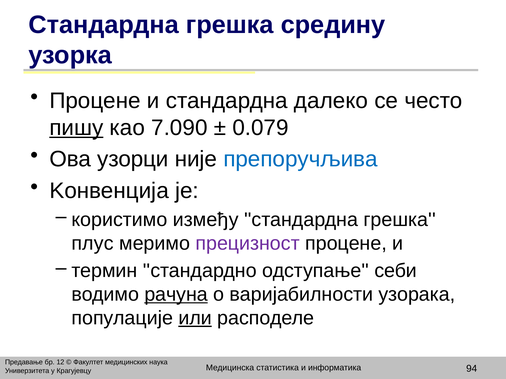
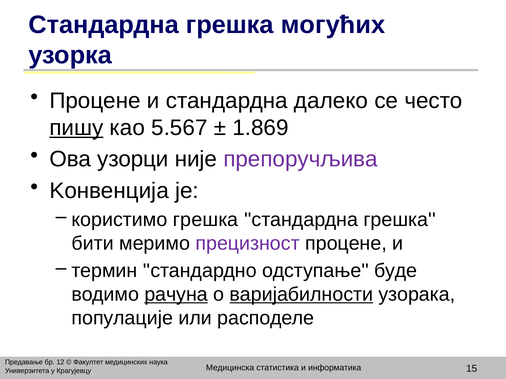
средину: средину -> могућих
7.090: 7.090 -> 5.567
0.079: 0.079 -> 1.869
препоручљива colour: blue -> purple
користимо између: између -> грешка
плус: плус -> бити
себи: себи -> буде
варијабилности underline: none -> present
или underline: present -> none
94: 94 -> 15
